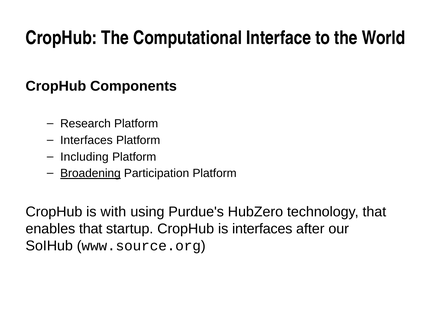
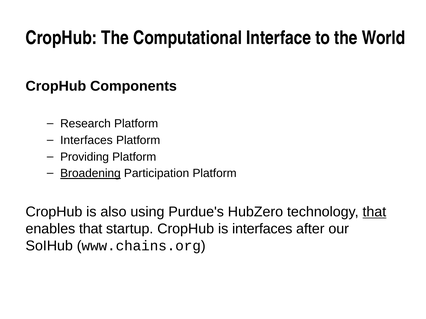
Including: Including -> Providing
with: with -> also
that at (374, 212) underline: none -> present
www.source.org: www.source.org -> www.chains.org
